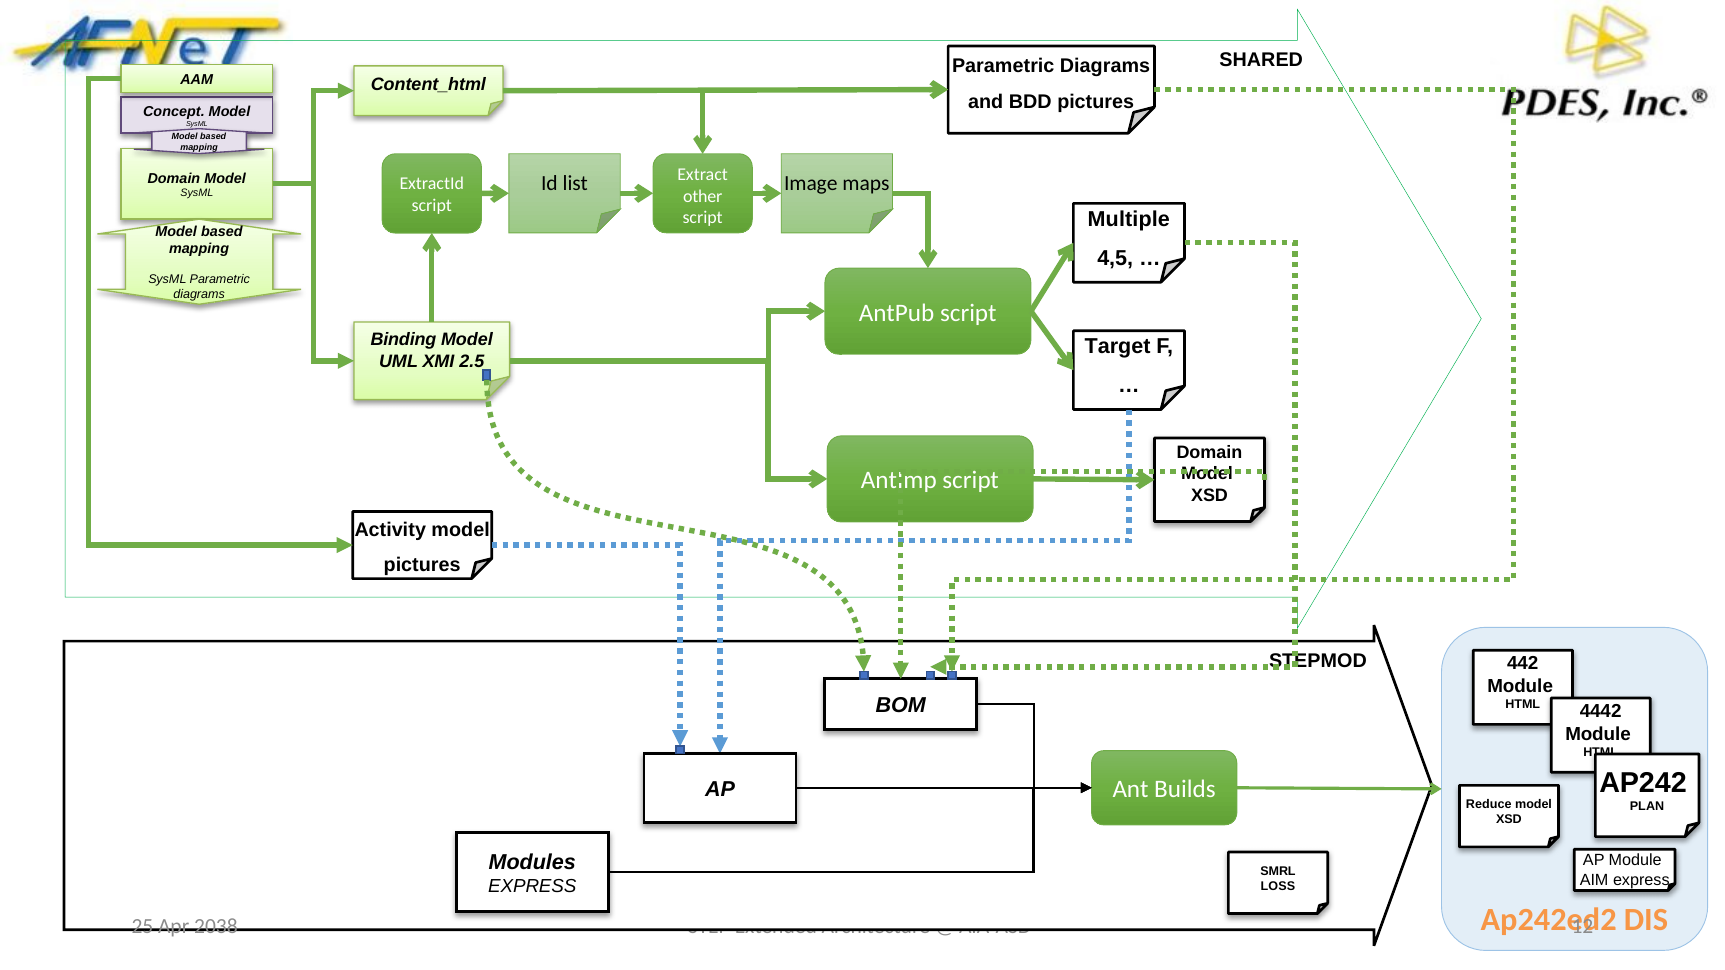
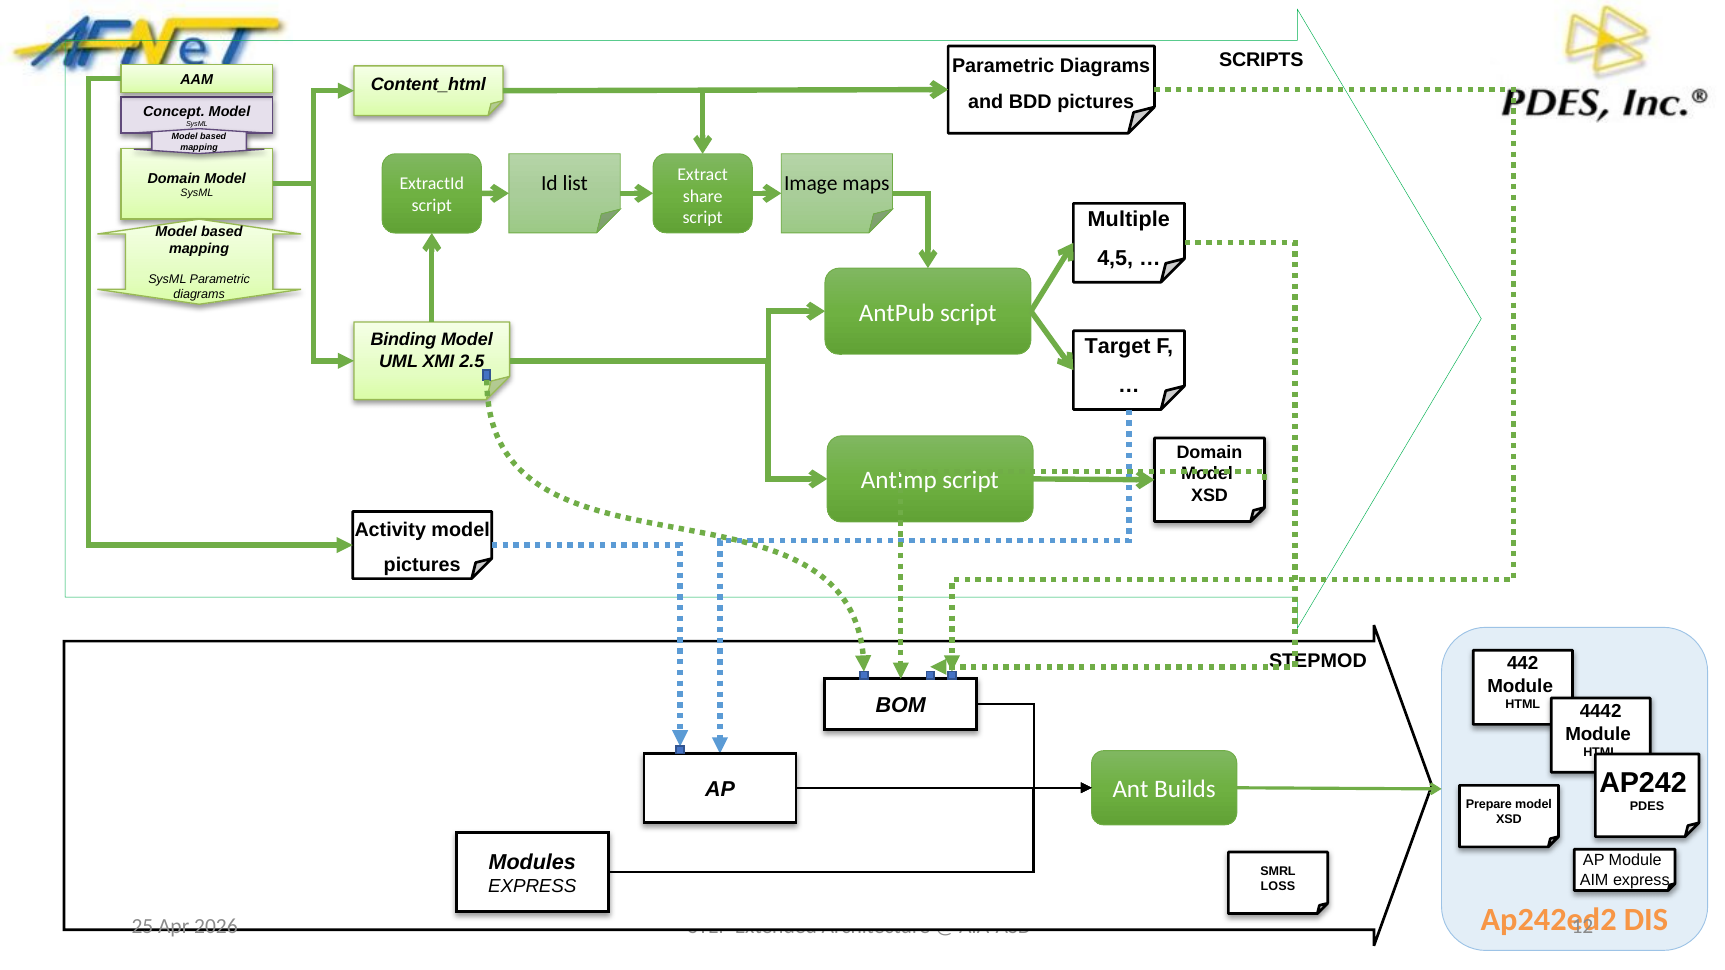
SHARED: SHARED -> SCRIPTS
other: other -> share
Reduce: Reduce -> Prepare
PLAN: PLAN -> PDES
2038: 2038 -> 2026
